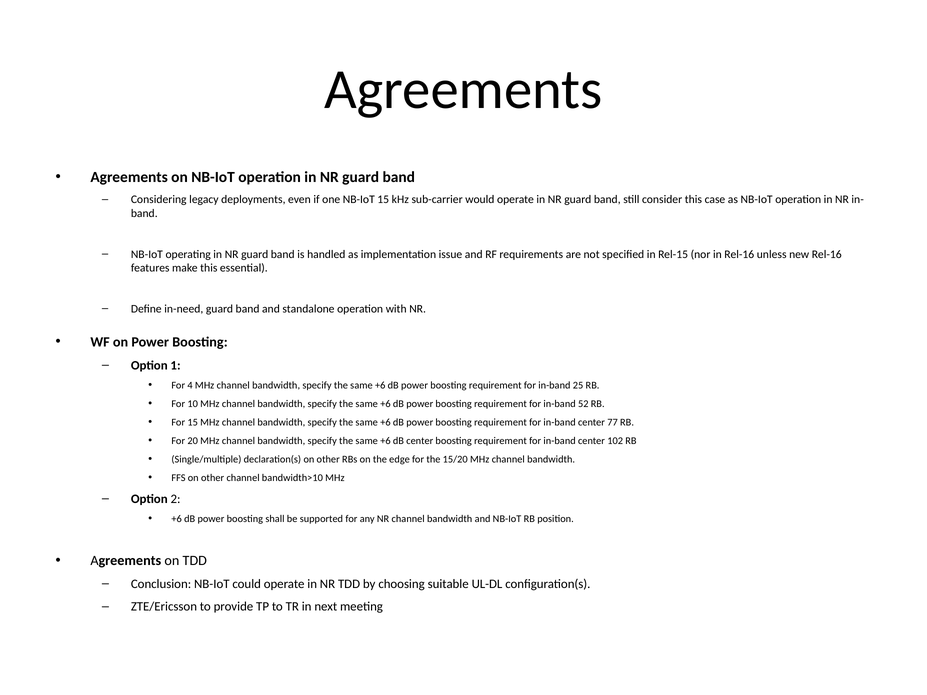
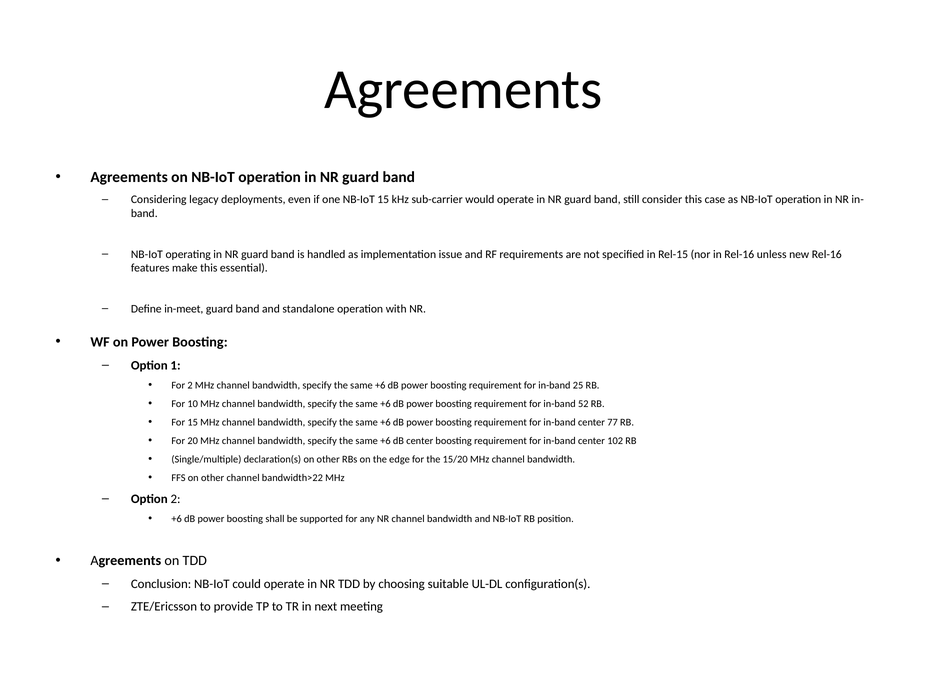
in-need: in-need -> in-meet
For 4: 4 -> 2
bandwidth>10: bandwidth>10 -> bandwidth>22
